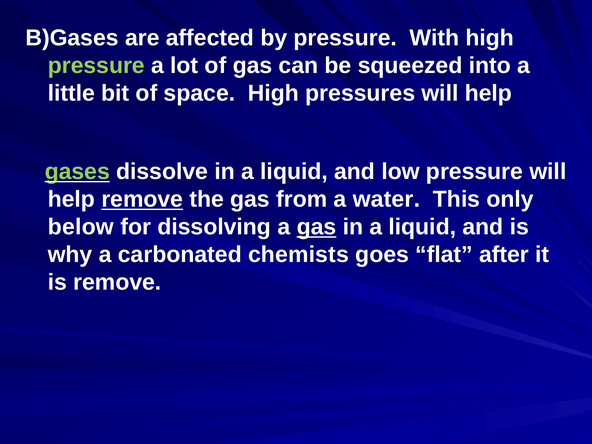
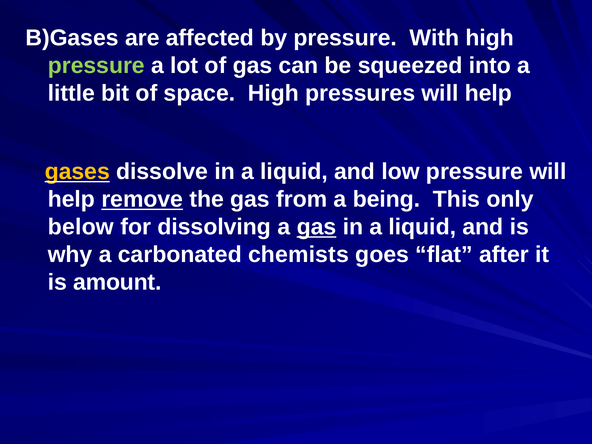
gases colour: light green -> yellow
water: water -> being
is remove: remove -> amount
